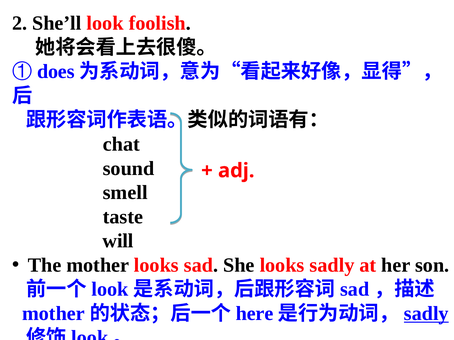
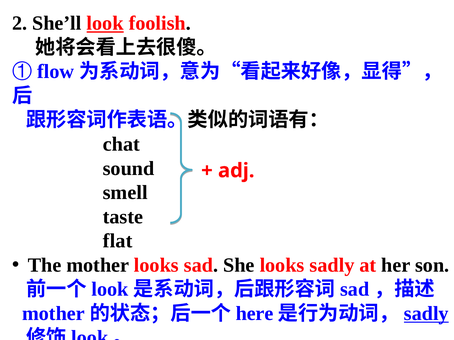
look at (105, 23) underline: none -> present
does: does -> flow
will: will -> flat
